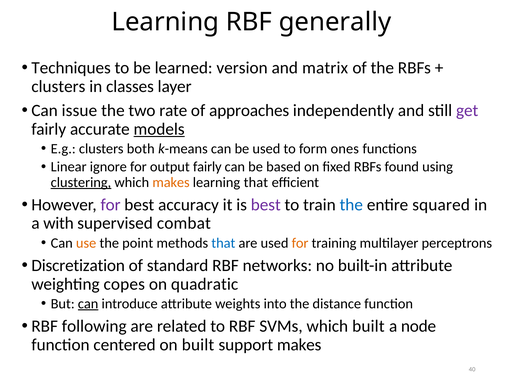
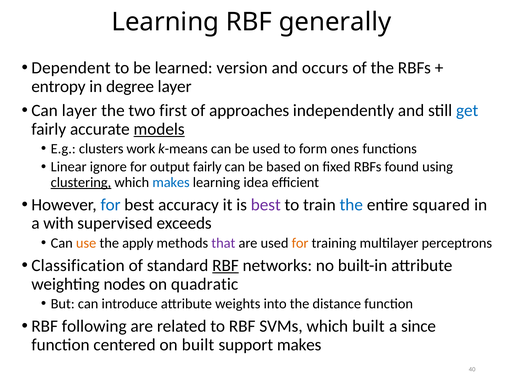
Techniques: Techniques -> Dependent
matrix: matrix -> occurs
clusters at (58, 86): clusters -> entropy
classes: classes -> degree
Can issue: issue -> layer
rate: rate -> first
get colour: purple -> blue
both: both -> work
makes at (171, 182) colour: orange -> blue
learning that: that -> idea
for at (111, 205) colour: purple -> blue
combat: combat -> exceeds
point: point -> apply
that at (223, 243) colour: blue -> purple
Discretization: Discretization -> Classification
RBF at (225, 265) underline: none -> present
copes: copes -> nodes
can at (88, 304) underline: present -> none
node: node -> since
